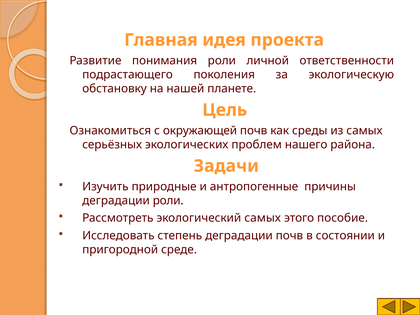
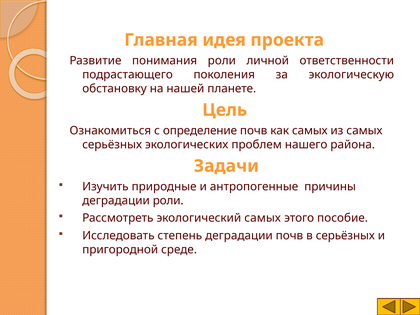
окружающей: окружающей -> определение
как среды: среды -> самых
в состоянии: состоянии -> серьёзных
